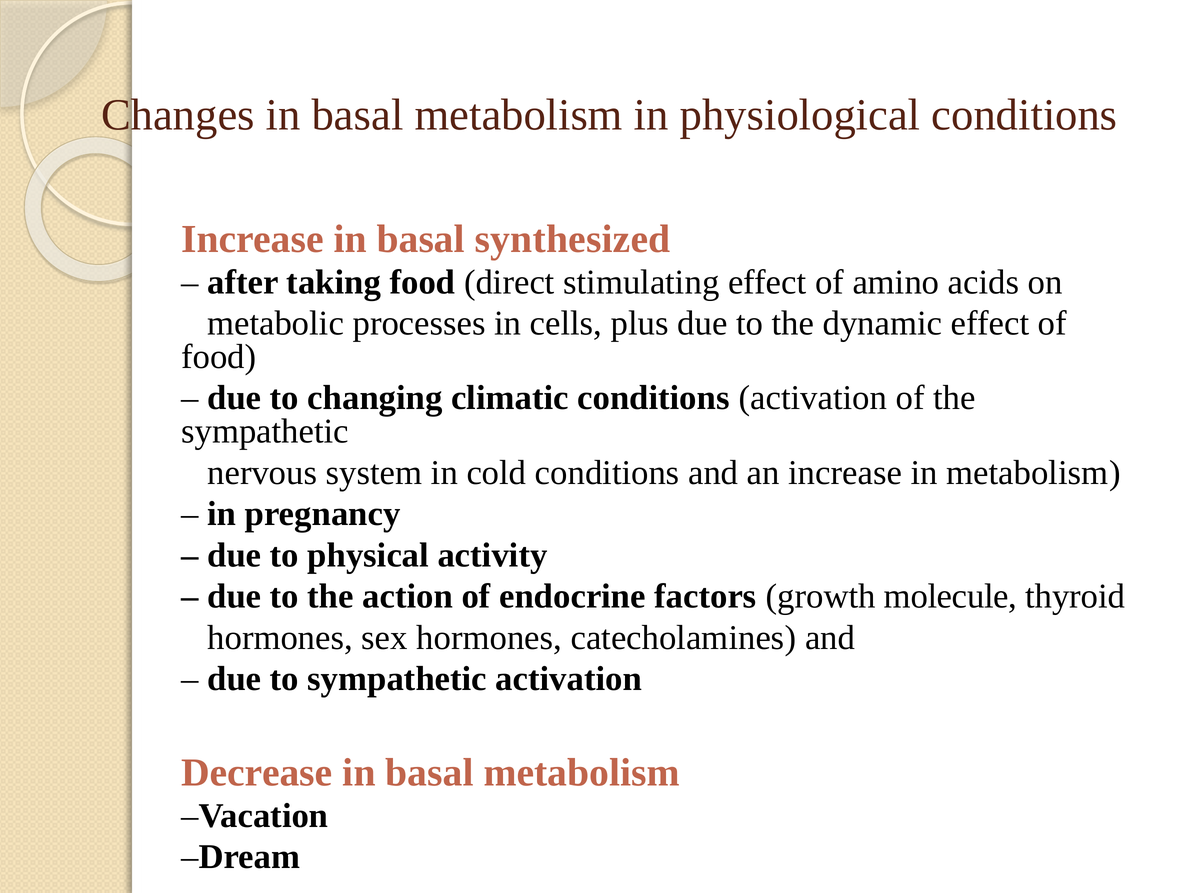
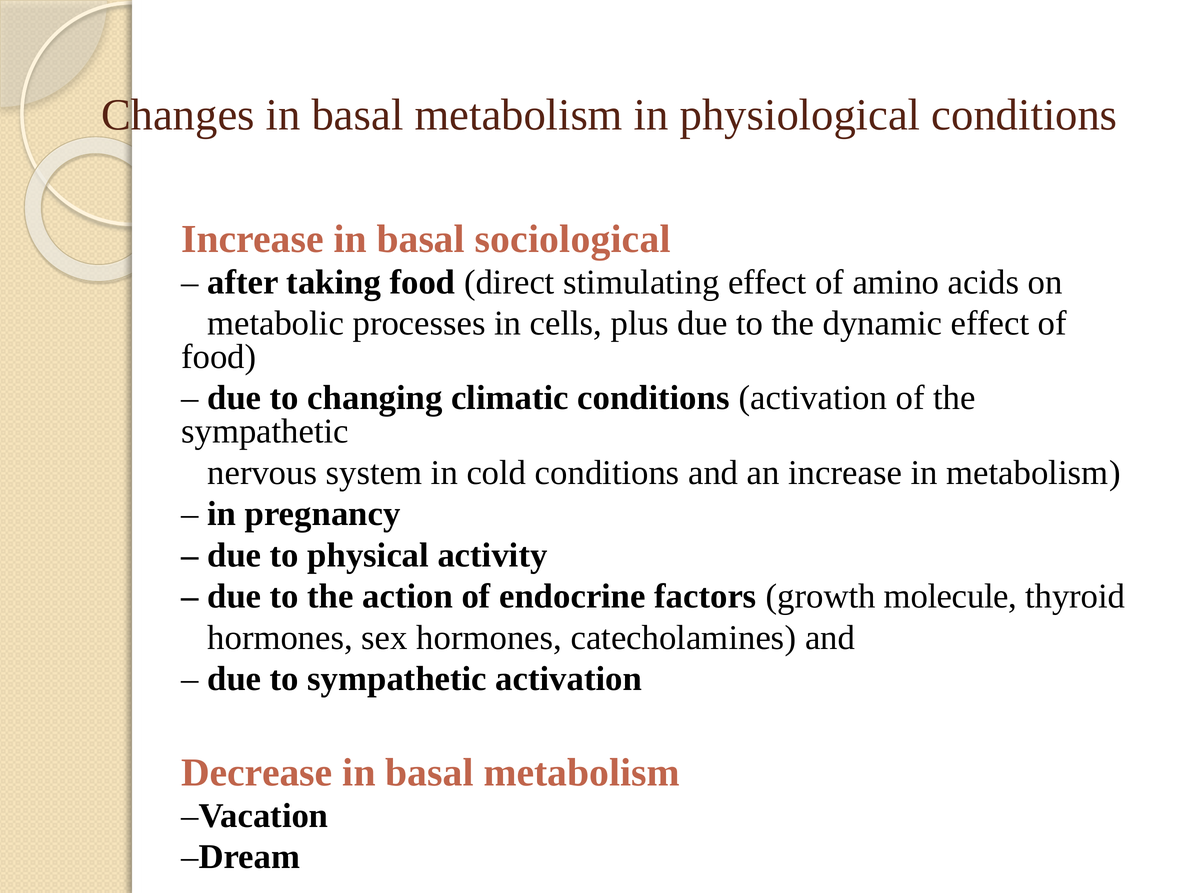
synthesized: synthesized -> sociological
